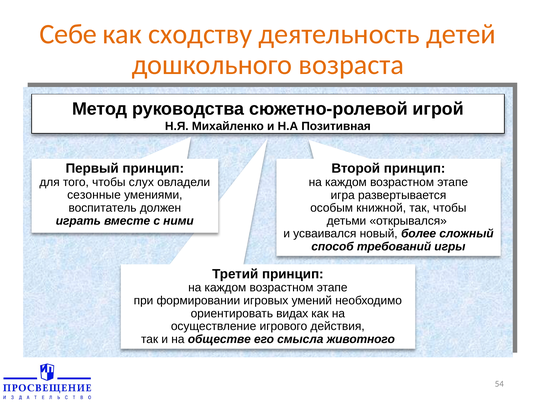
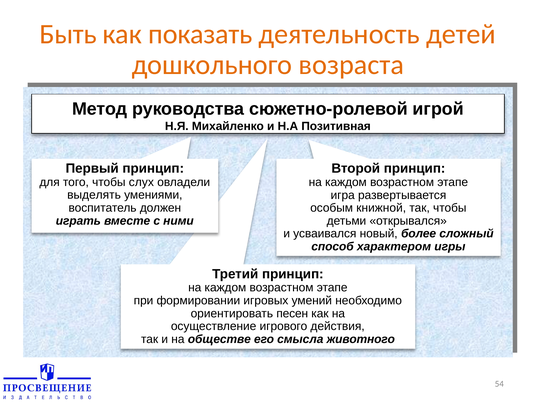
Себе: Себе -> Быть
сходству: сходству -> показать
сезонные: сезонные -> выделять
требований: требований -> характером
видах: видах -> песен
